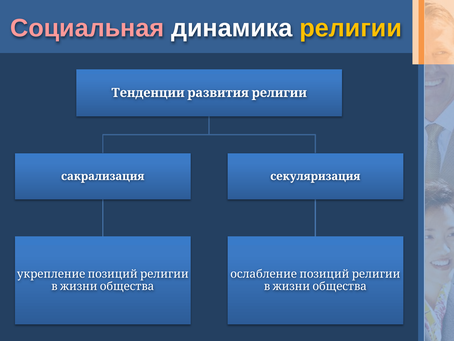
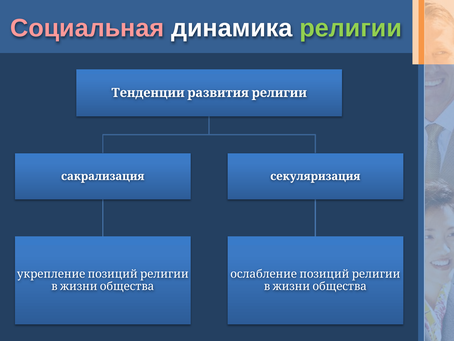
религии colour: yellow -> light green
